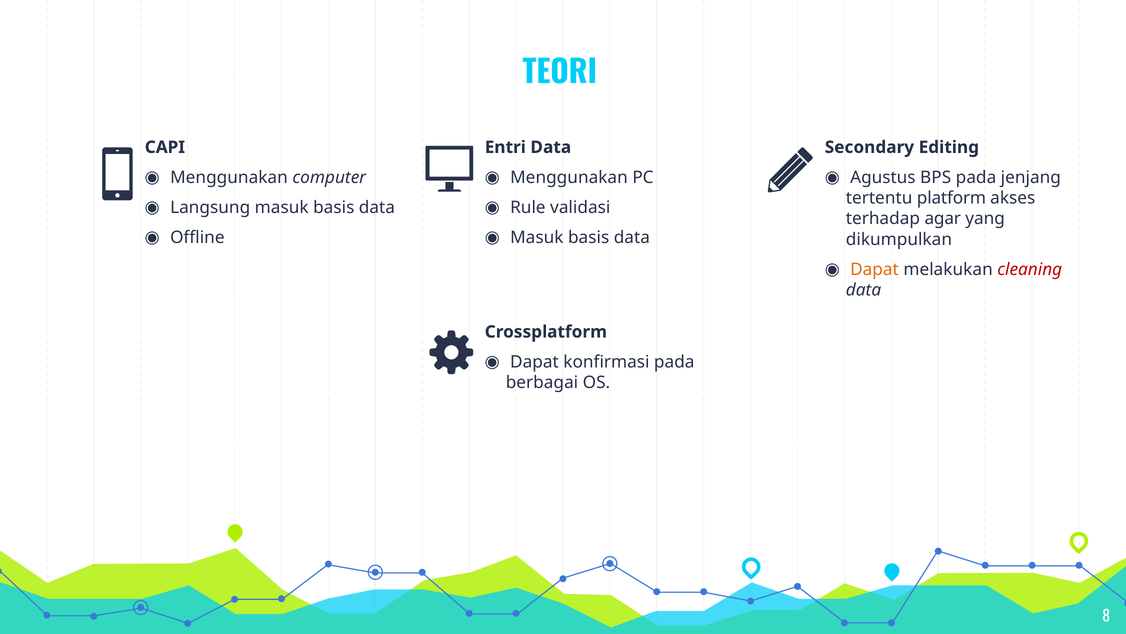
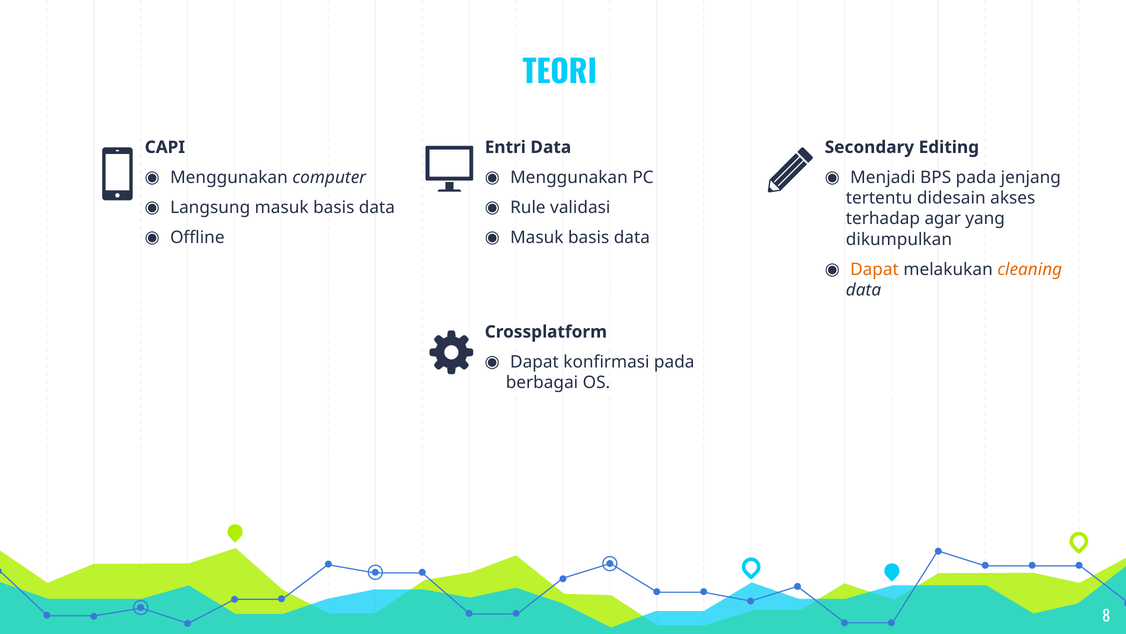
Agustus: Agustus -> Menjadi
platform: platform -> didesain
cleaning colour: red -> orange
